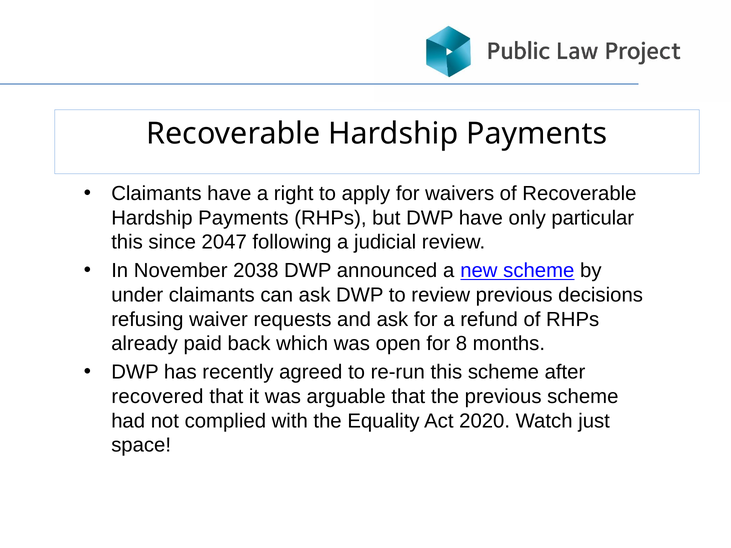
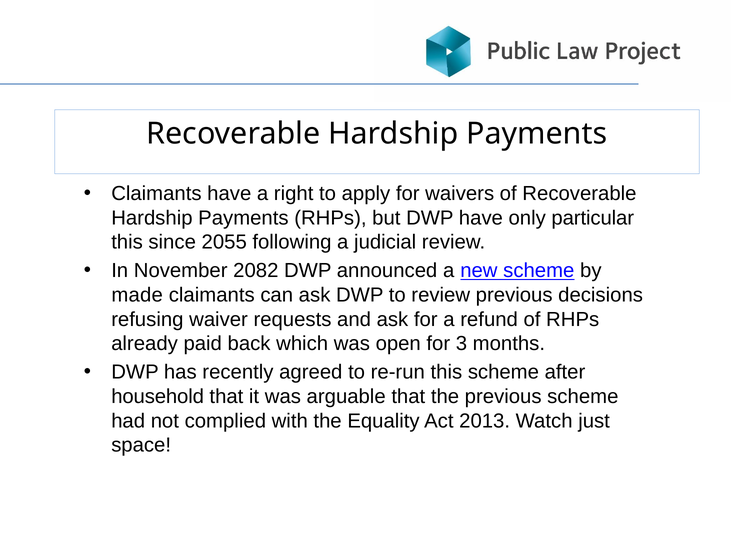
2047: 2047 -> 2055
2038: 2038 -> 2082
under: under -> made
8: 8 -> 3
recovered: recovered -> household
2020: 2020 -> 2013
